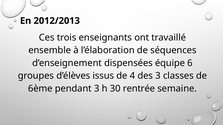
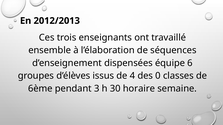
des 3: 3 -> 0
rentrée: rentrée -> horaire
